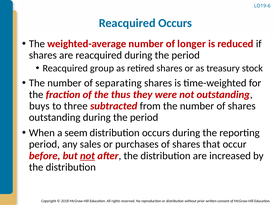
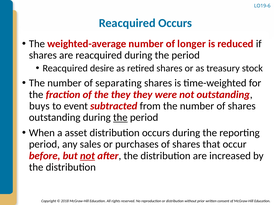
group: group -> desire
the thus: thus -> they
three: three -> event
the at (120, 118) underline: none -> present
seem: seem -> asset
